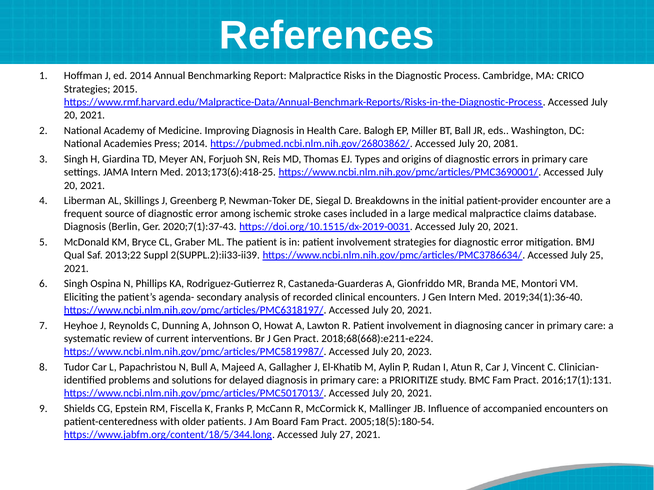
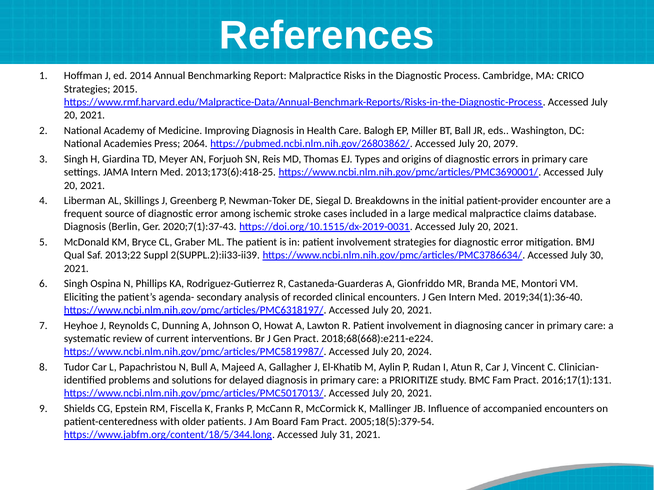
Press 2014: 2014 -> 2064
2081: 2081 -> 2079
25: 25 -> 30
2023: 2023 -> 2024
2005;18(5):180-54: 2005;18(5):180-54 -> 2005;18(5):379-54
27: 27 -> 31
